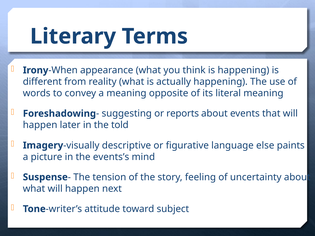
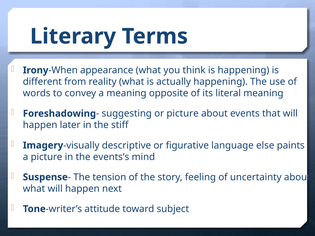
or reports: reports -> picture
told: told -> stiff
